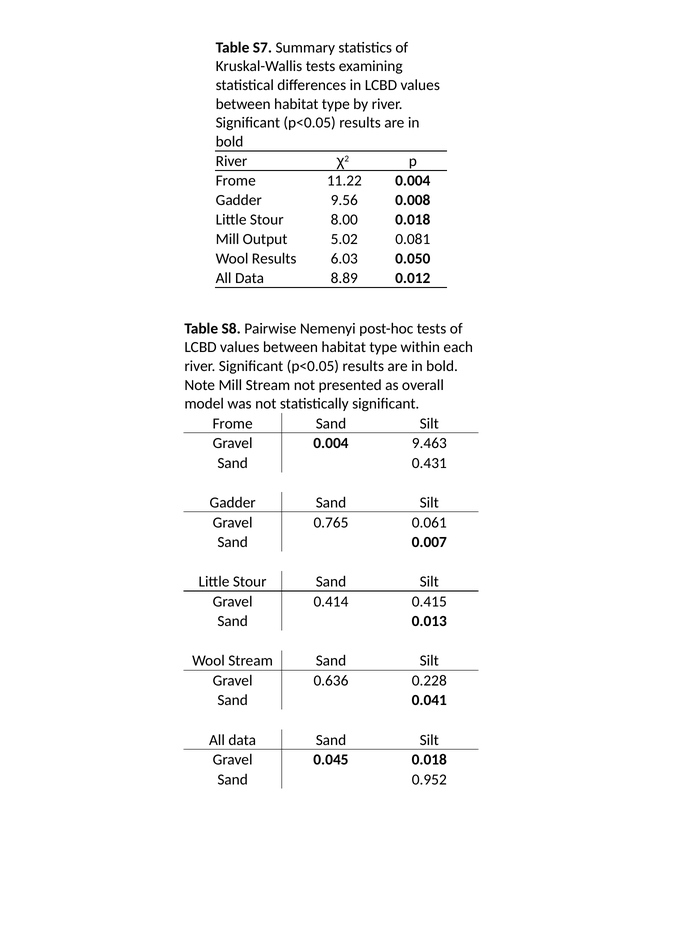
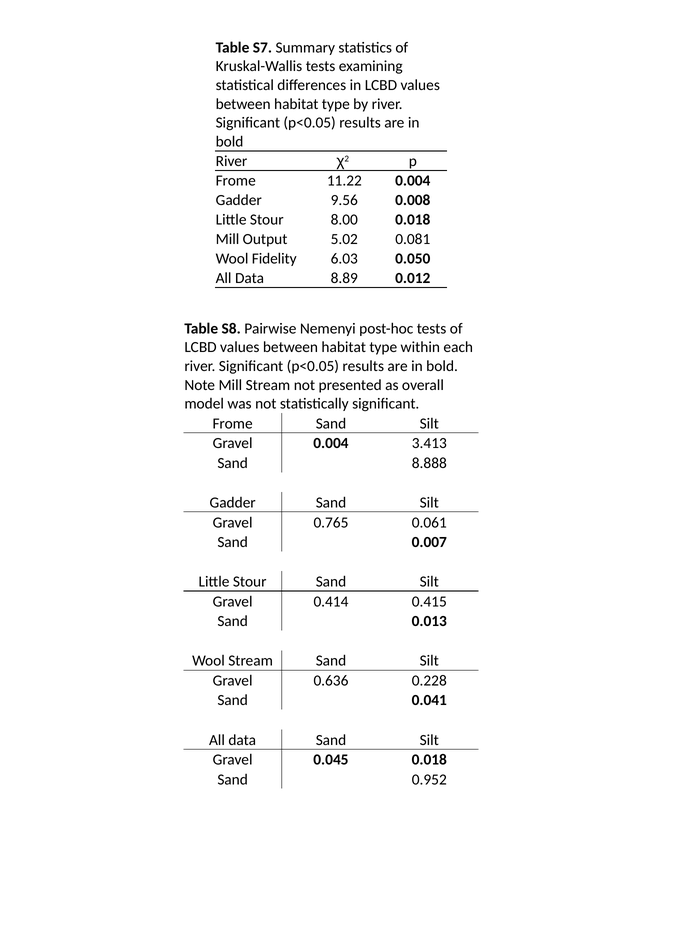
Wool Results: Results -> Fidelity
9.463: 9.463 -> 3.413
0.431: 0.431 -> 8.888
